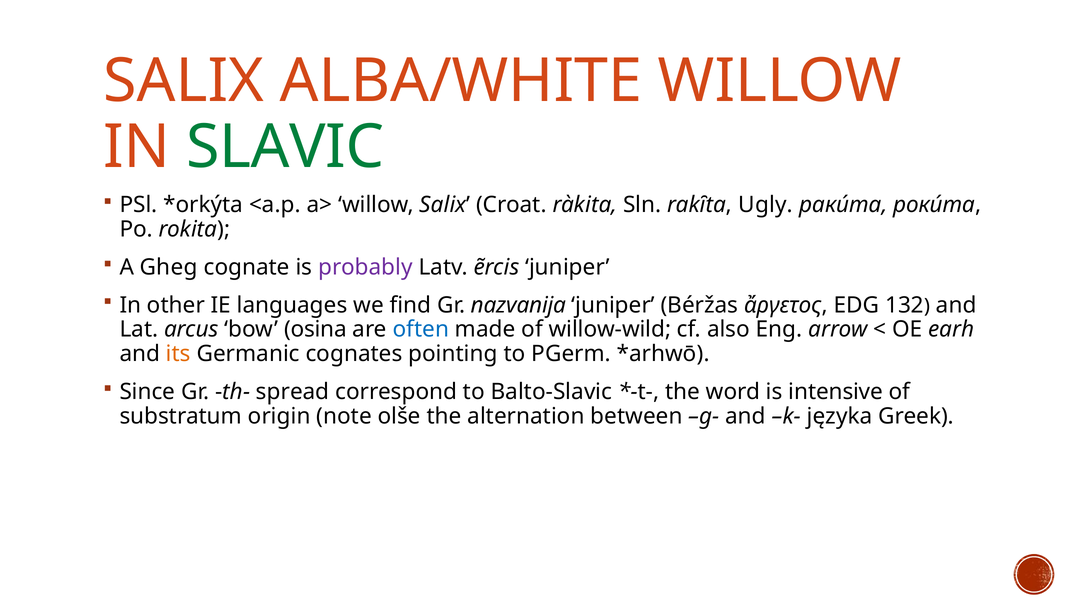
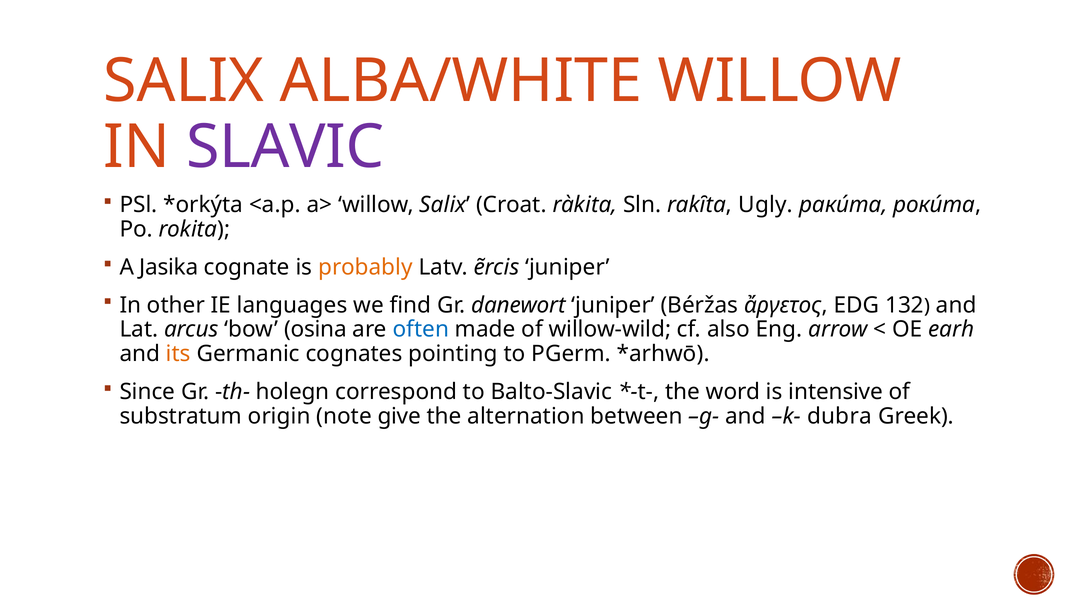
SLAVIC colour: green -> purple
Gheg: Gheg -> Jasika
probably colour: purple -> orange
nazvanija: nazvanija -> danewort
spread: spread -> holegn
olše: olše -> give
języka: języka -> dubra
